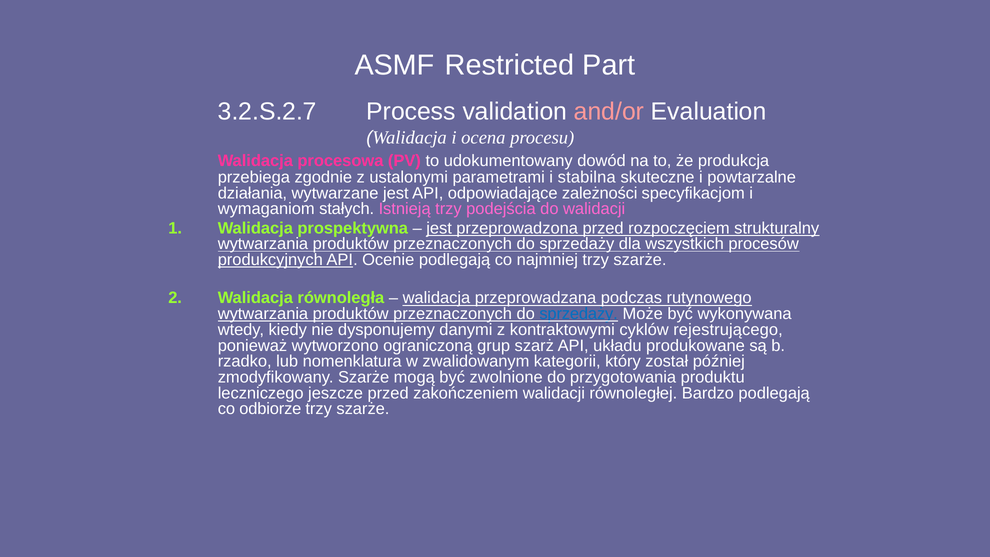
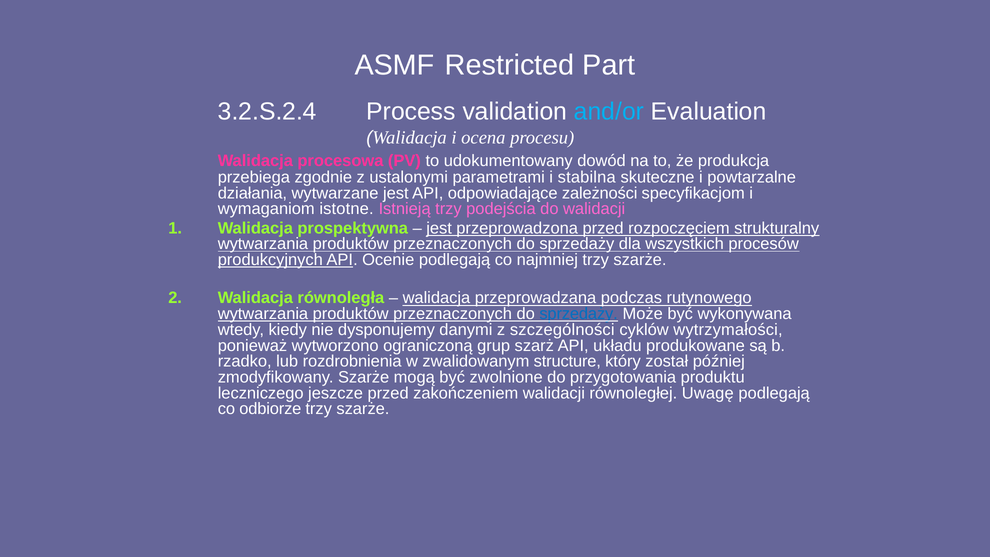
3.2.S.2.7: 3.2.S.2.7 -> 3.2.S.2.4
and/or colour: pink -> light blue
stałych: stałych -> istotne
kontraktowymi: kontraktowymi -> szczególności
rejestrującego: rejestrującego -> wytrzymałości
nomenklatura: nomenklatura -> rozdrobnienia
kategorii: kategorii -> structure
Bardzo: Bardzo -> Uwagę
